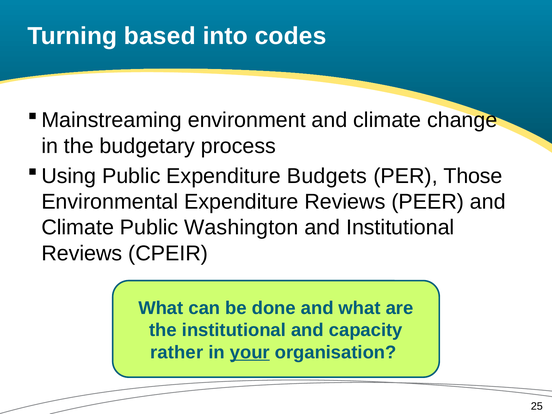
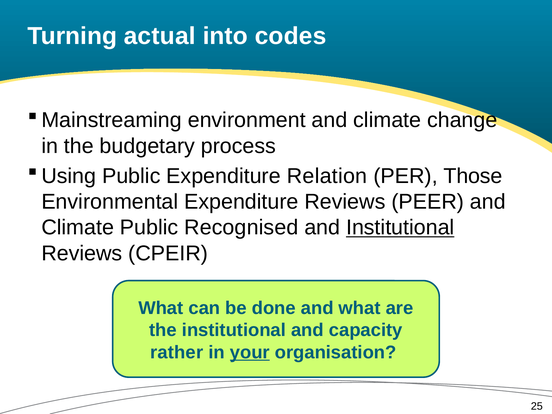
based: based -> actual
Budgets: Budgets -> Relation
Washington: Washington -> Recognised
Institutional at (400, 228) underline: none -> present
